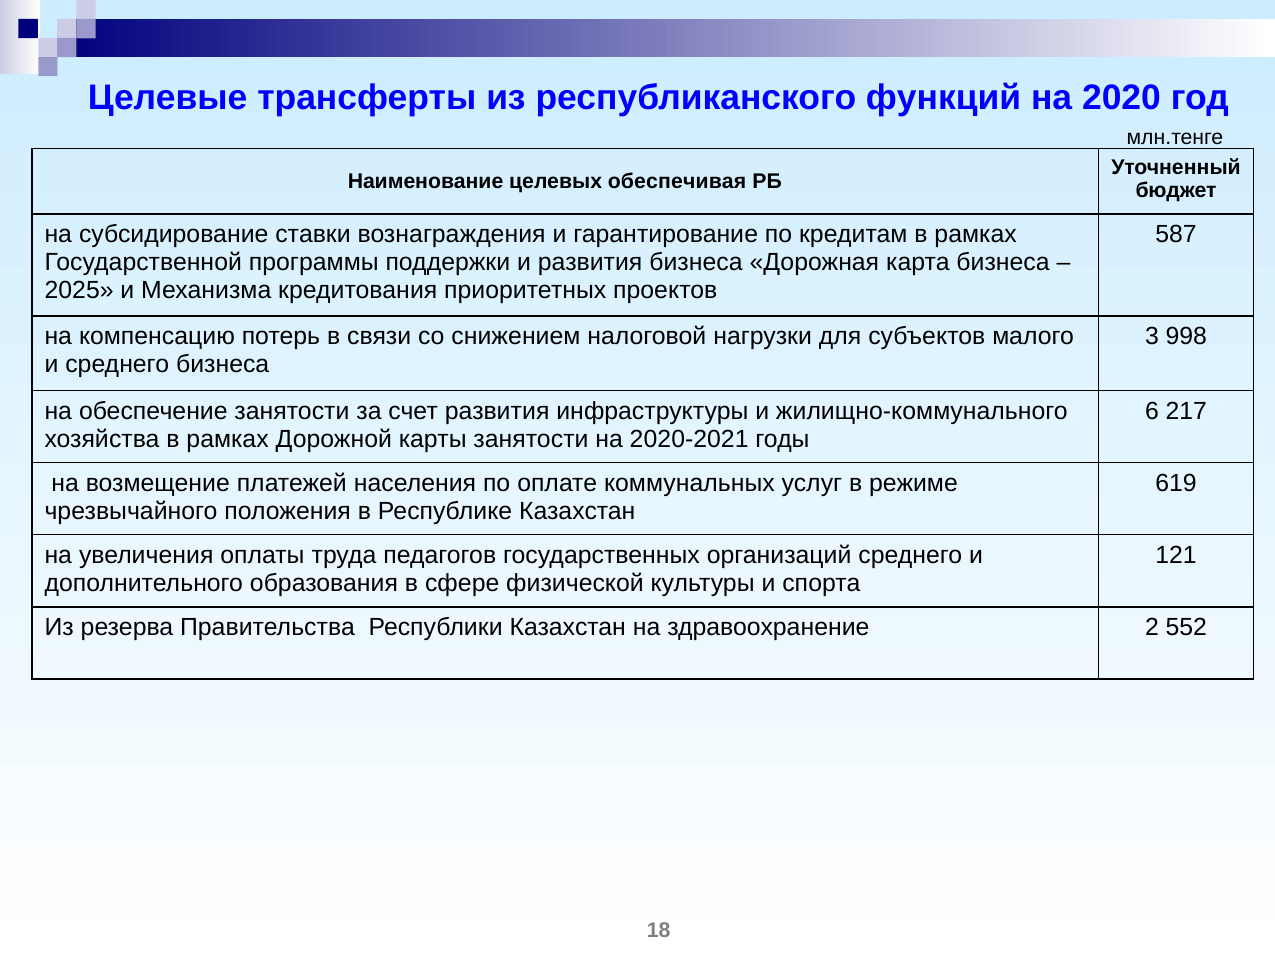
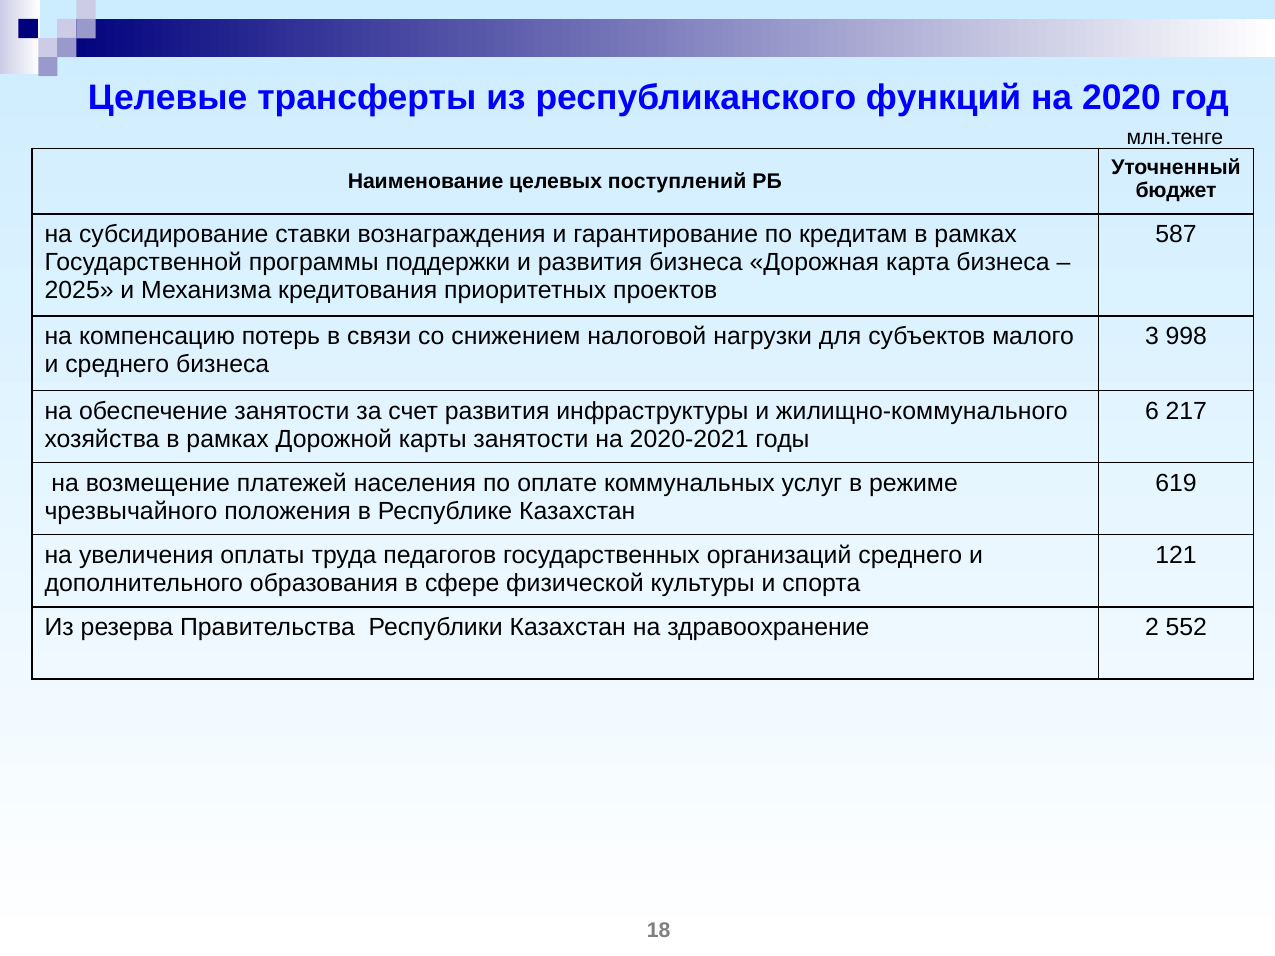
обеспечивая: обеспечивая -> поступлений
